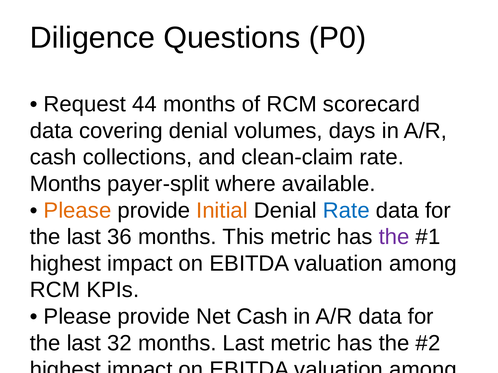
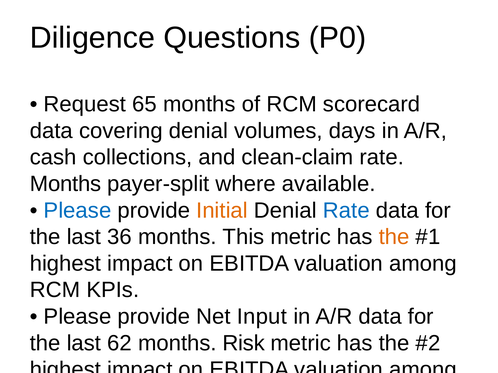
44: 44 -> 65
Please at (77, 211) colour: orange -> blue
the at (394, 237) colour: purple -> orange
Net Cash: Cash -> Input
32: 32 -> 62
months Last: Last -> Risk
